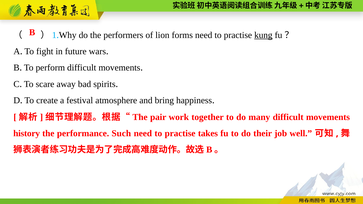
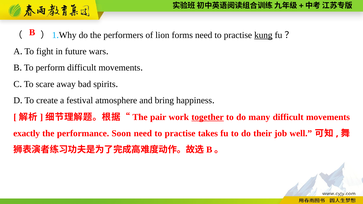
together underline: none -> present
history: history -> exactly
Such: Such -> Soon
